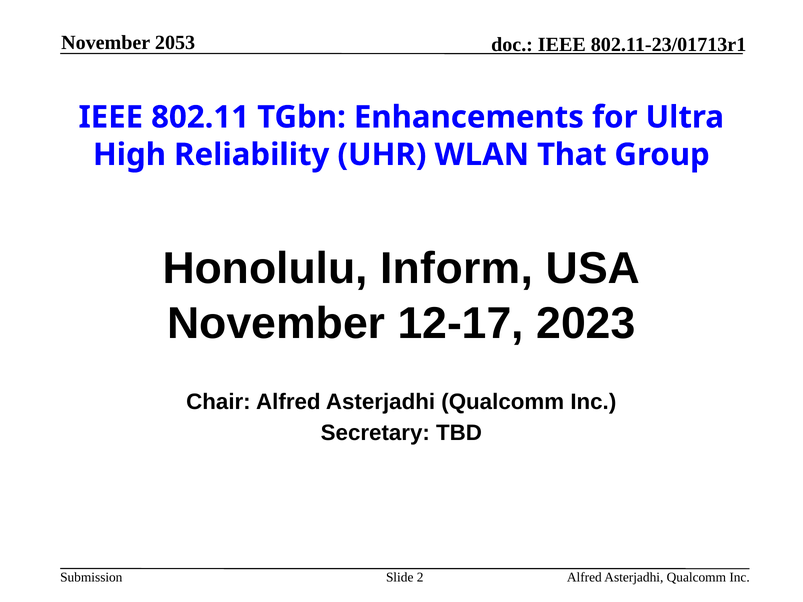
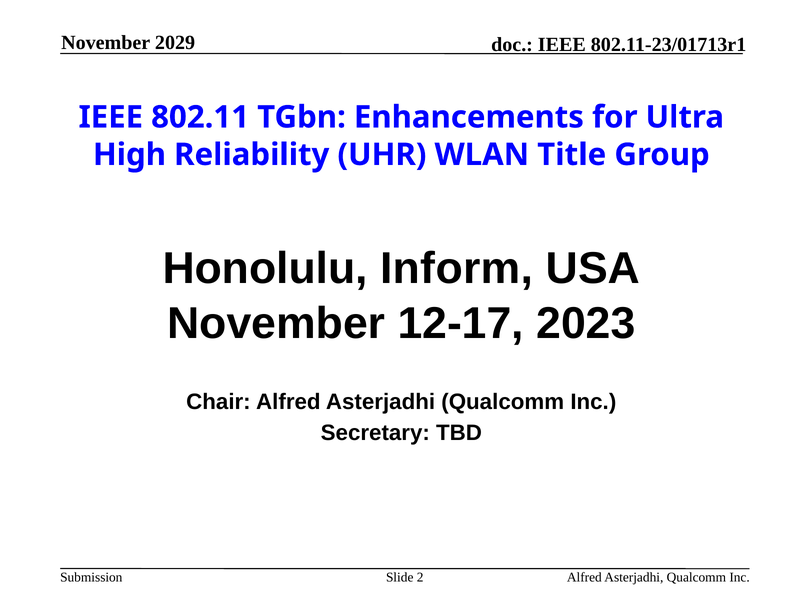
2053: 2053 -> 2029
That: That -> Title
